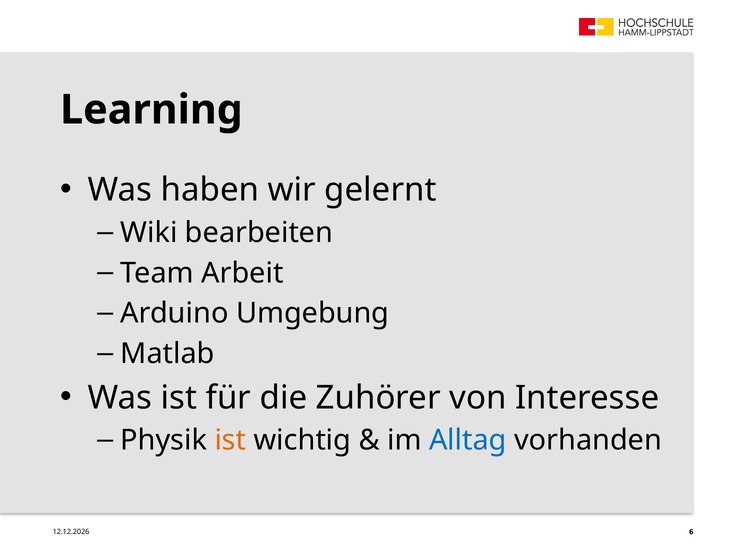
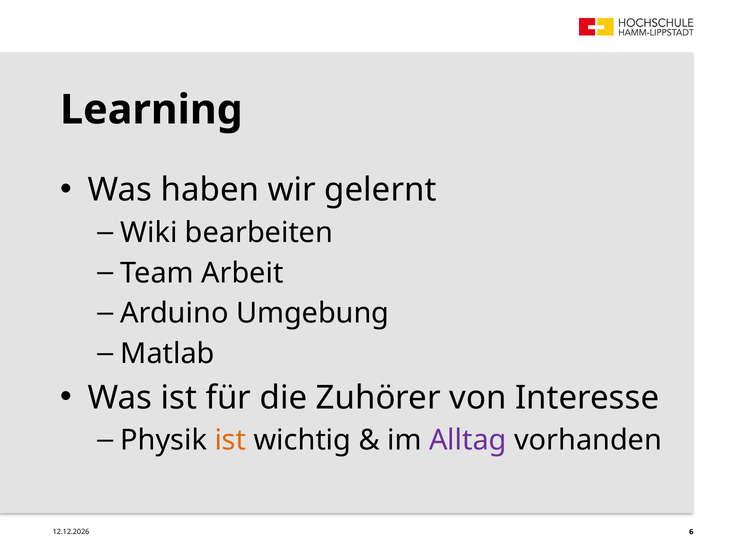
Alltag colour: blue -> purple
